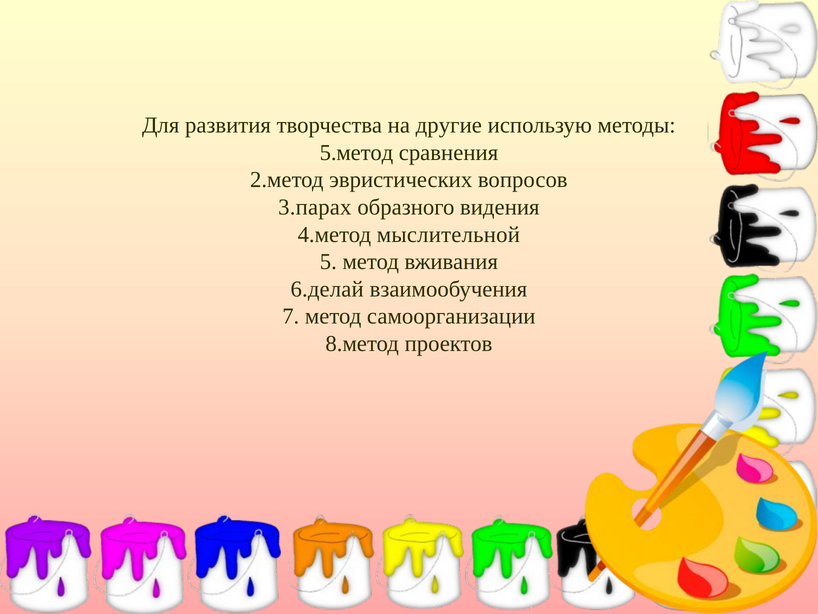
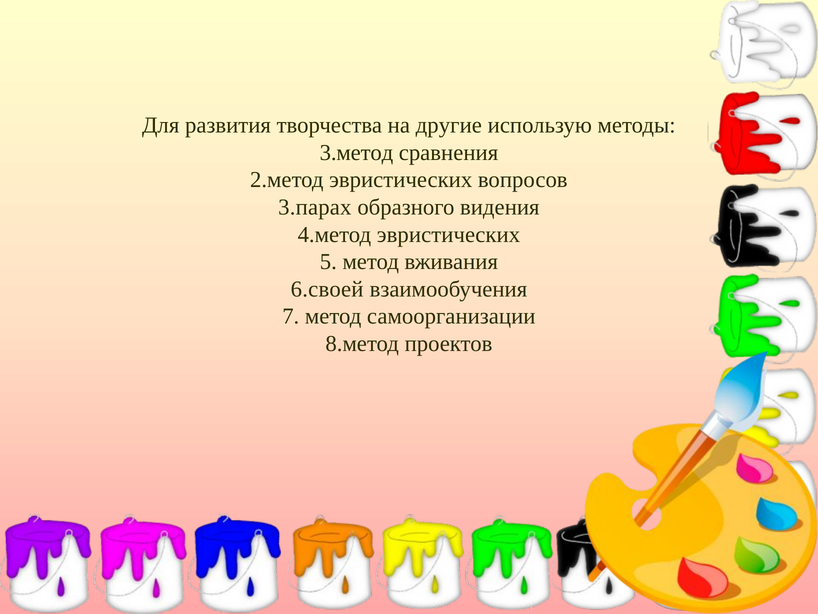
5.метод: 5.метод -> 3.метод
4.метод мыслительной: мыслительной -> эвристических
6.делай: 6.делай -> 6.своей
